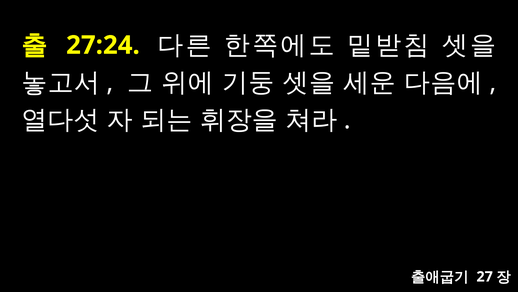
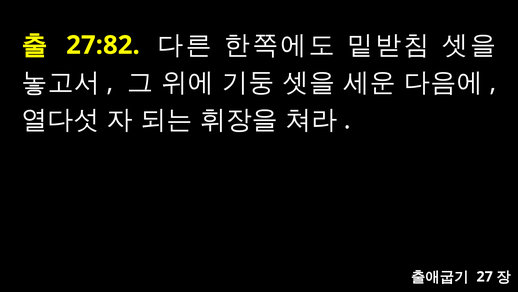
27:24: 27:24 -> 27:82
